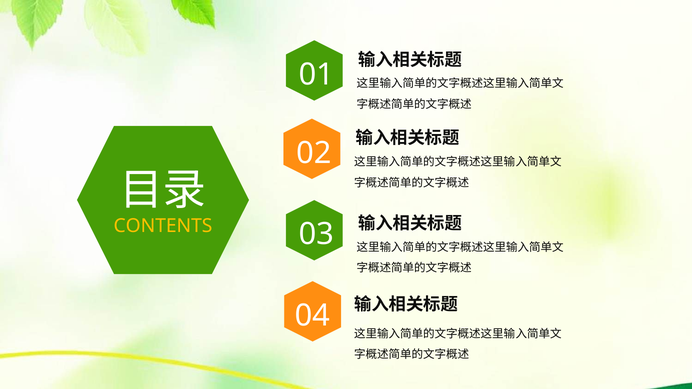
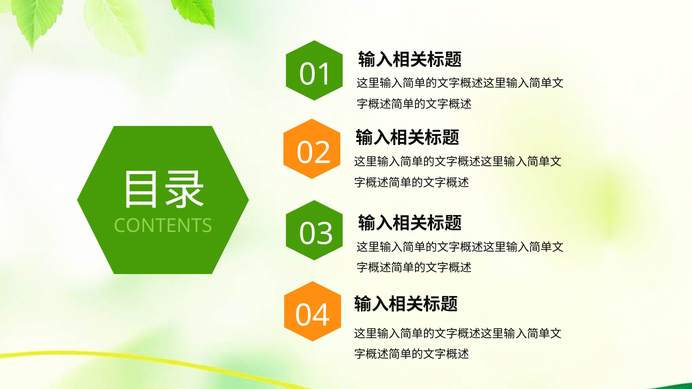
CONTENTS colour: yellow -> light green
